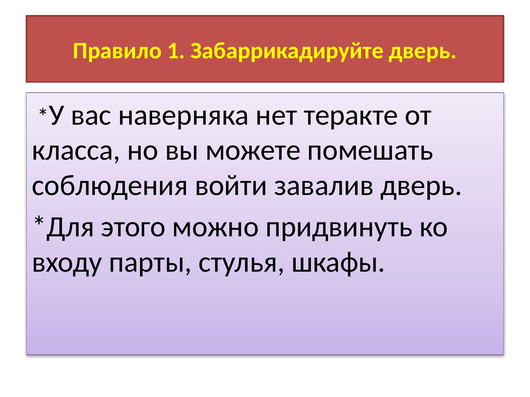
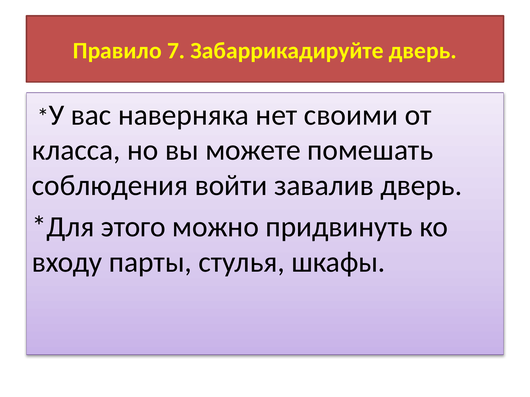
1: 1 -> 7
теракте: теракте -> своими
